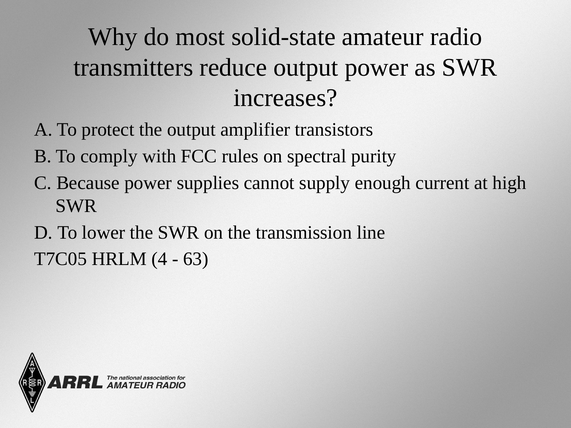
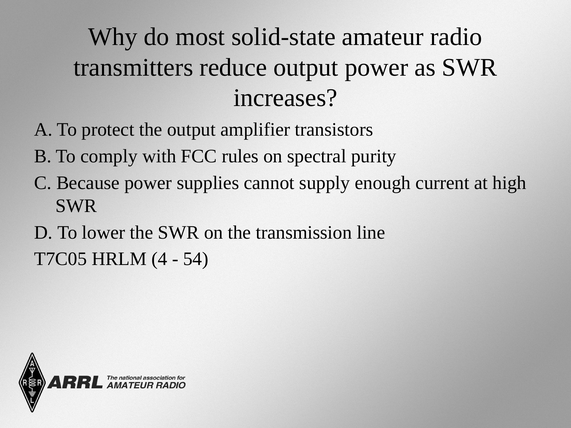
63: 63 -> 54
